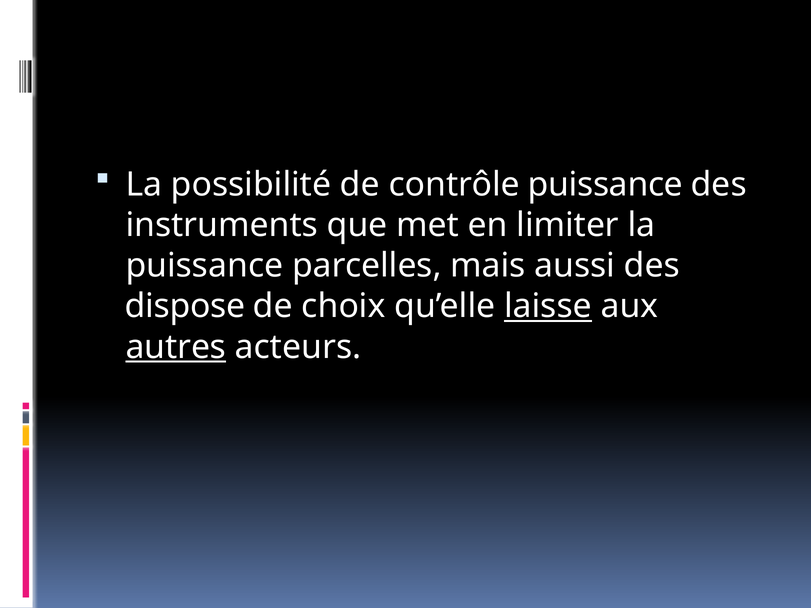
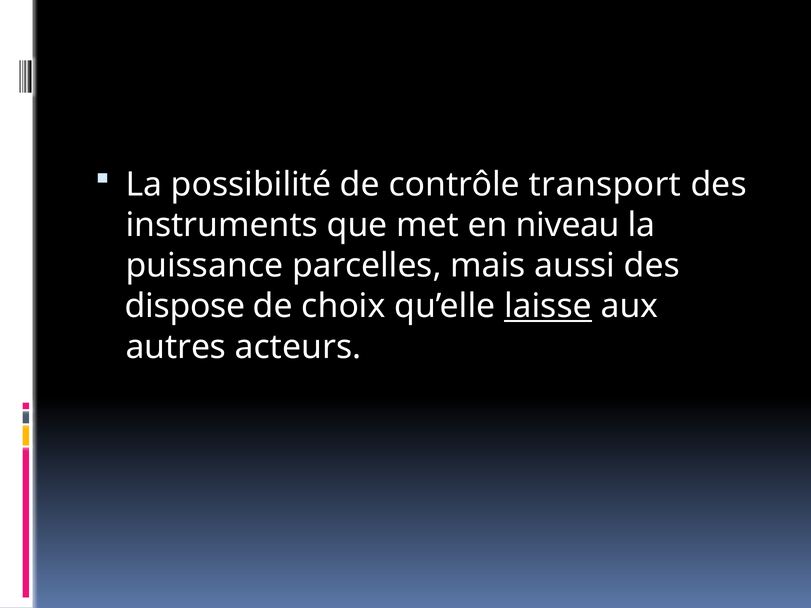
contrôle puissance: puissance -> transport
limiter: limiter -> niveau
autres underline: present -> none
